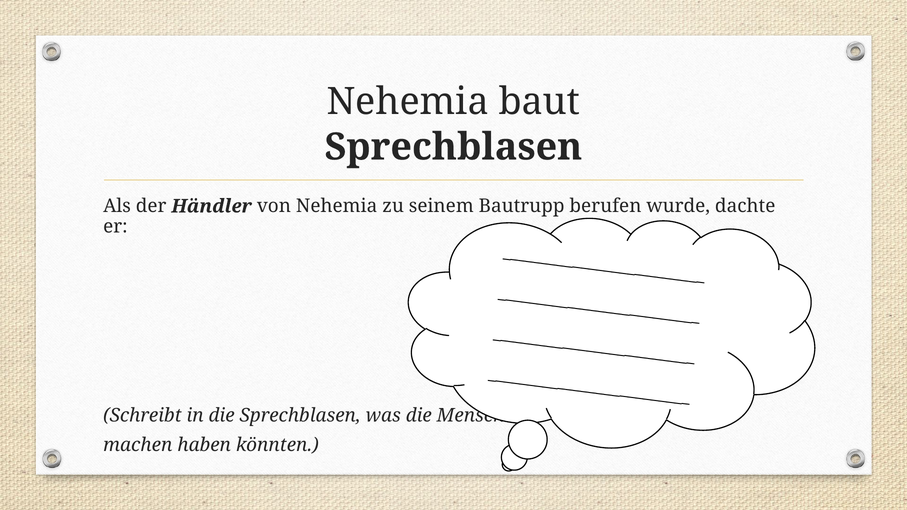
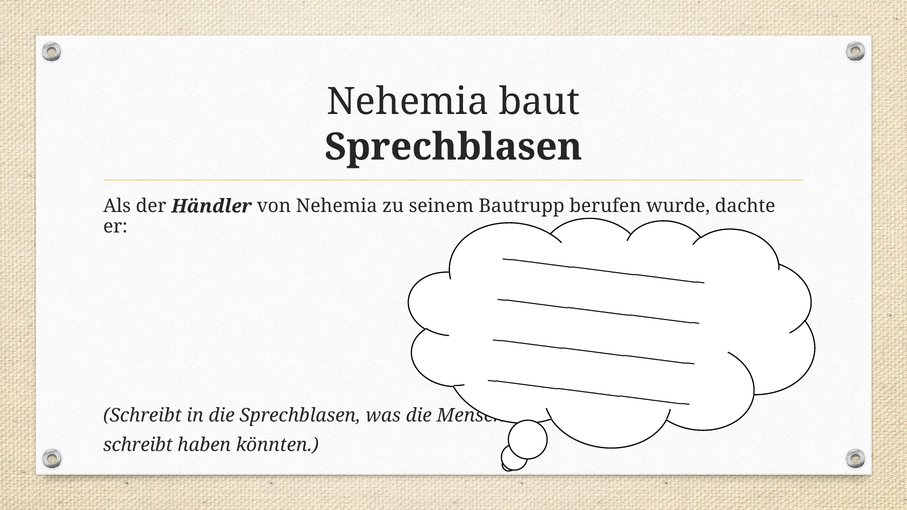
machen at (138, 445): machen -> schreibt
